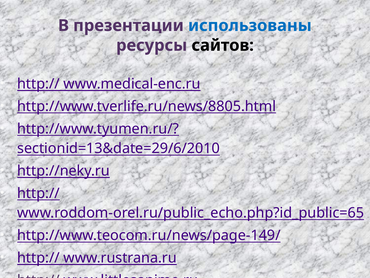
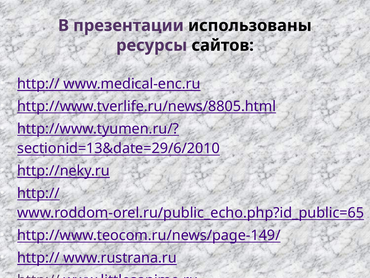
использованы colour: blue -> black
